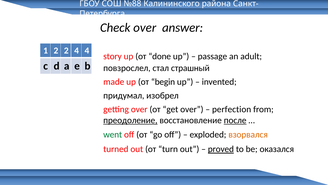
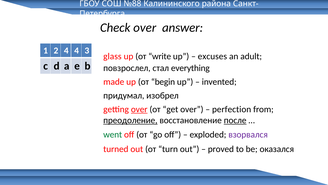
2 2: 2 -> 4
4 4: 4 -> 3
story: story -> glass
done: done -> write
passage: passage -> excuses
страшный: страшный -> everything
over at (139, 109) underline: none -> present
взорвался colour: orange -> purple
proved underline: present -> none
